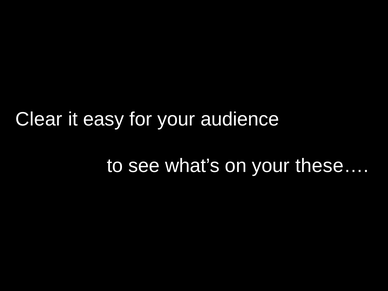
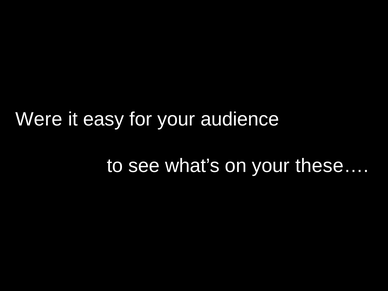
Clear: Clear -> Were
